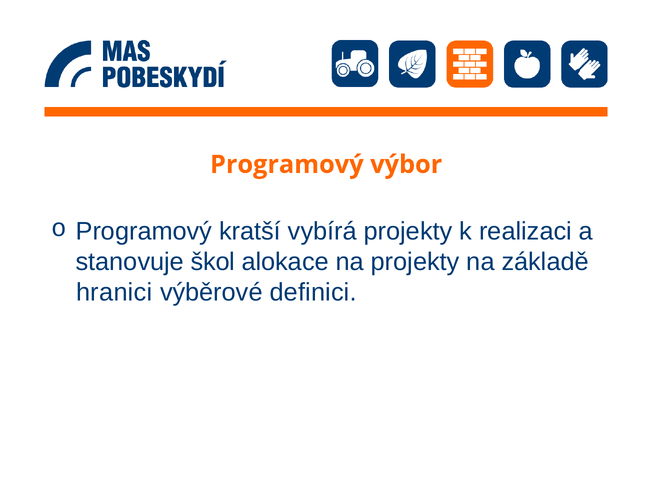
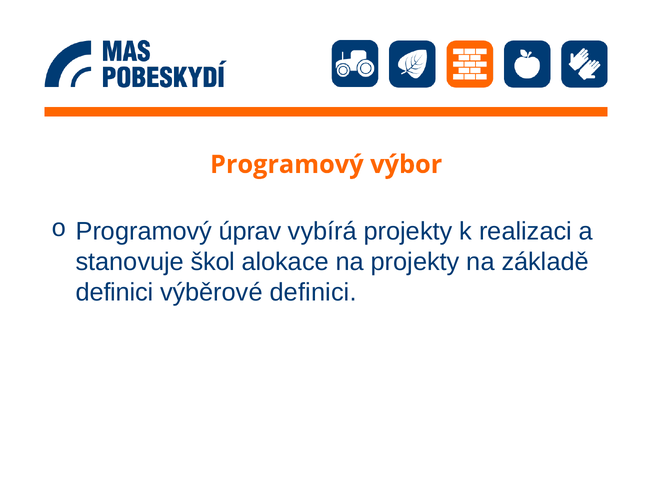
kratší: kratší -> úprav
hranici at (114, 292): hranici -> definici
